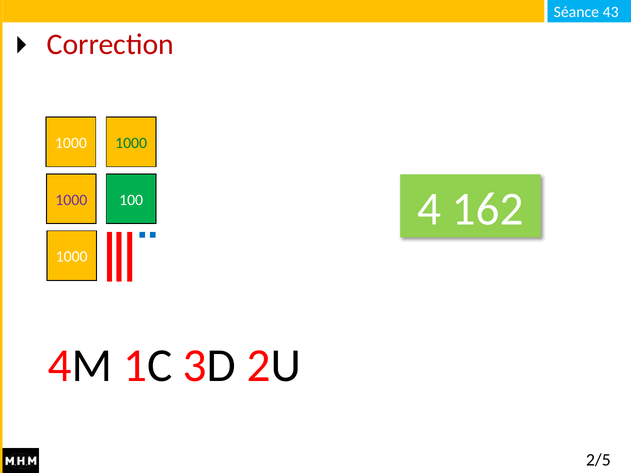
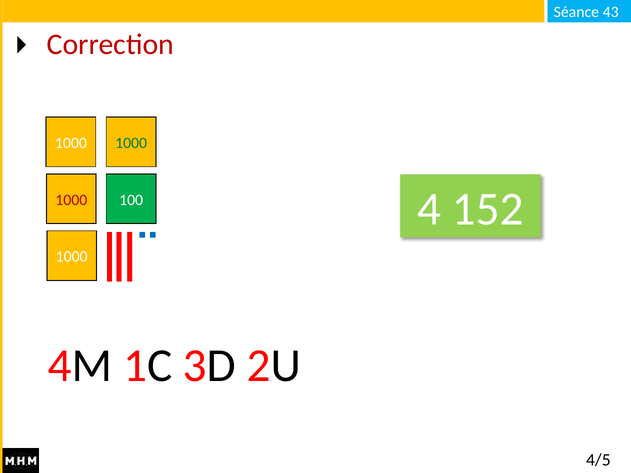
162: 162 -> 152
1000 at (71, 200) colour: purple -> red
2/5: 2/5 -> 4/5
